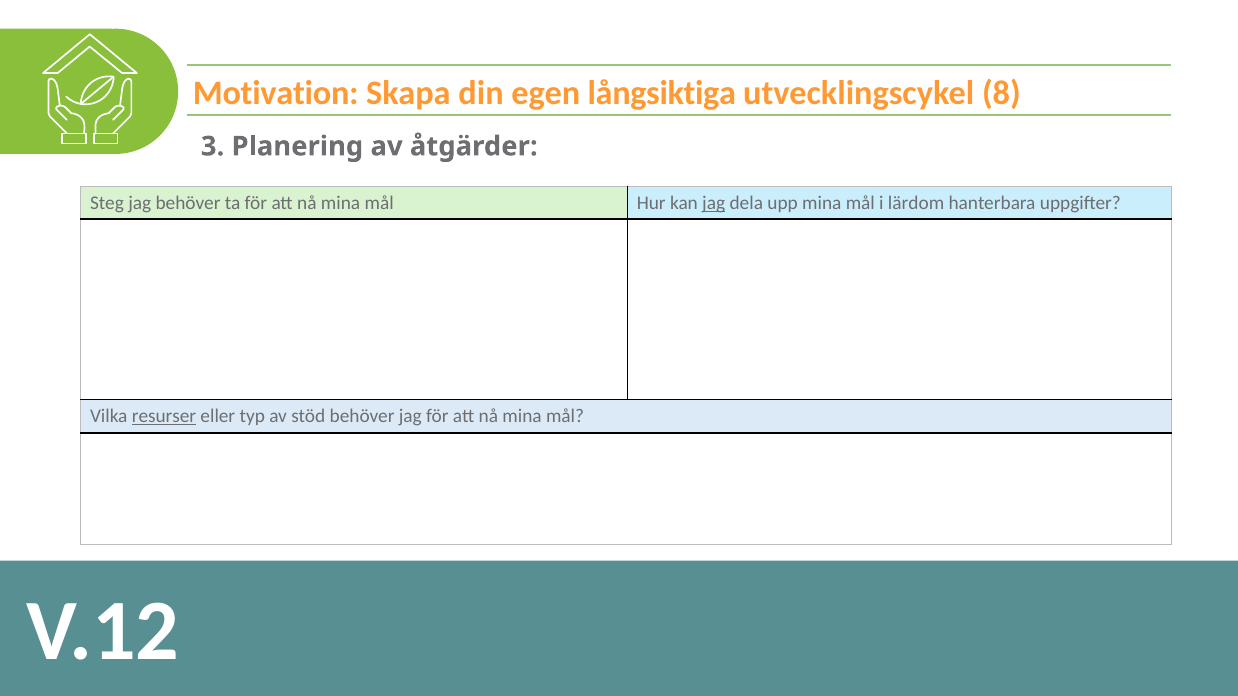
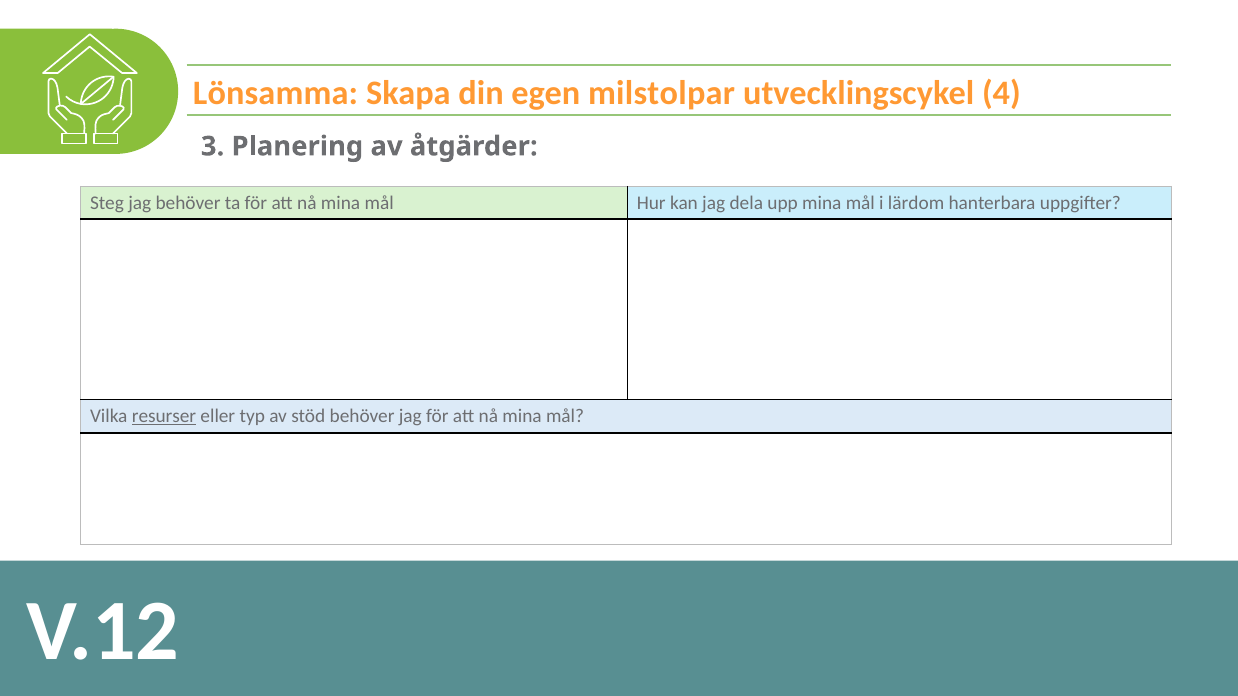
Motivation: Motivation -> Lönsamma
långsiktiga: långsiktiga -> milstolpar
8: 8 -> 4
jag at (714, 203) underline: present -> none
